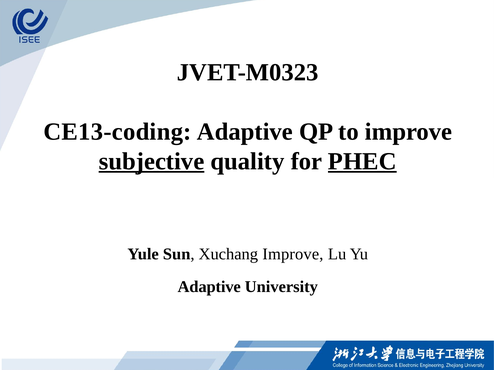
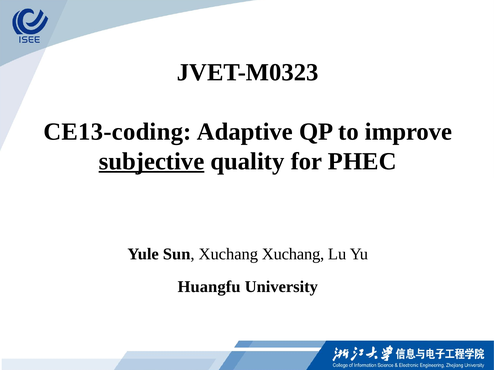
PHEC underline: present -> none
Xuchang Improve: Improve -> Xuchang
Adaptive at (209, 287): Adaptive -> Huangfu
